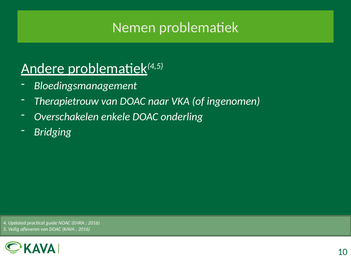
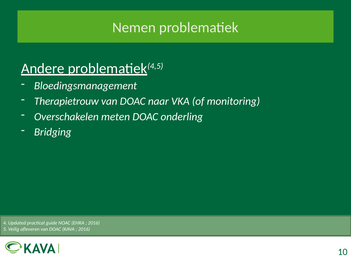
ingenomen: ingenomen -> monitoring
enkele: enkele -> meten
